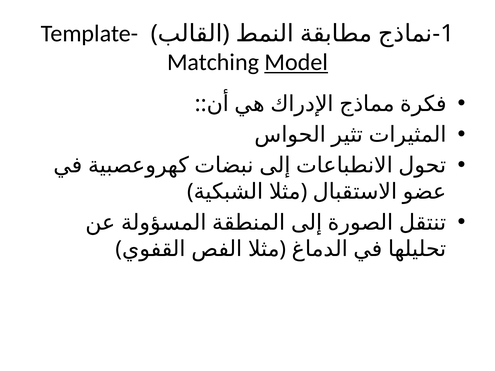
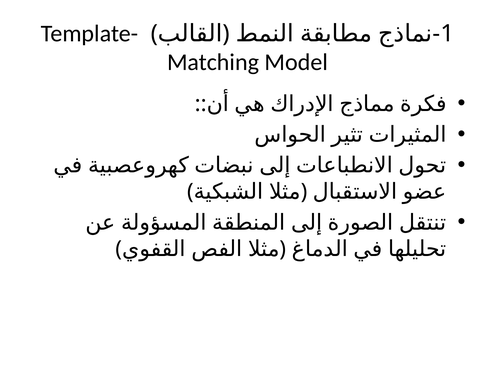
Model underline: present -> none
